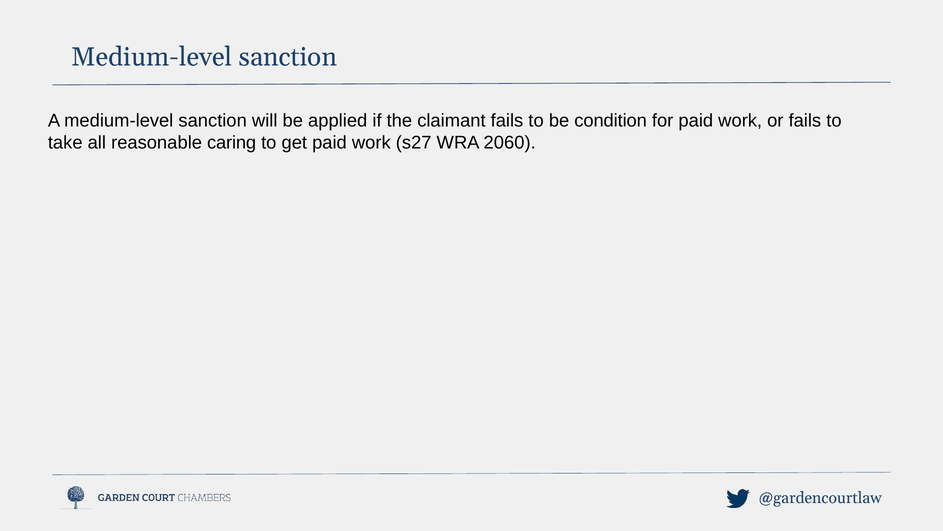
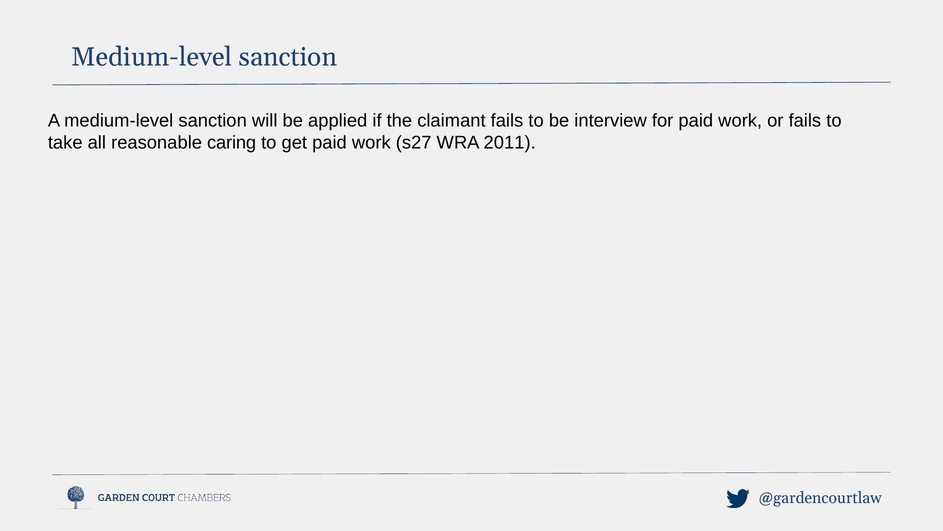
condition: condition -> interview
2060: 2060 -> 2011
